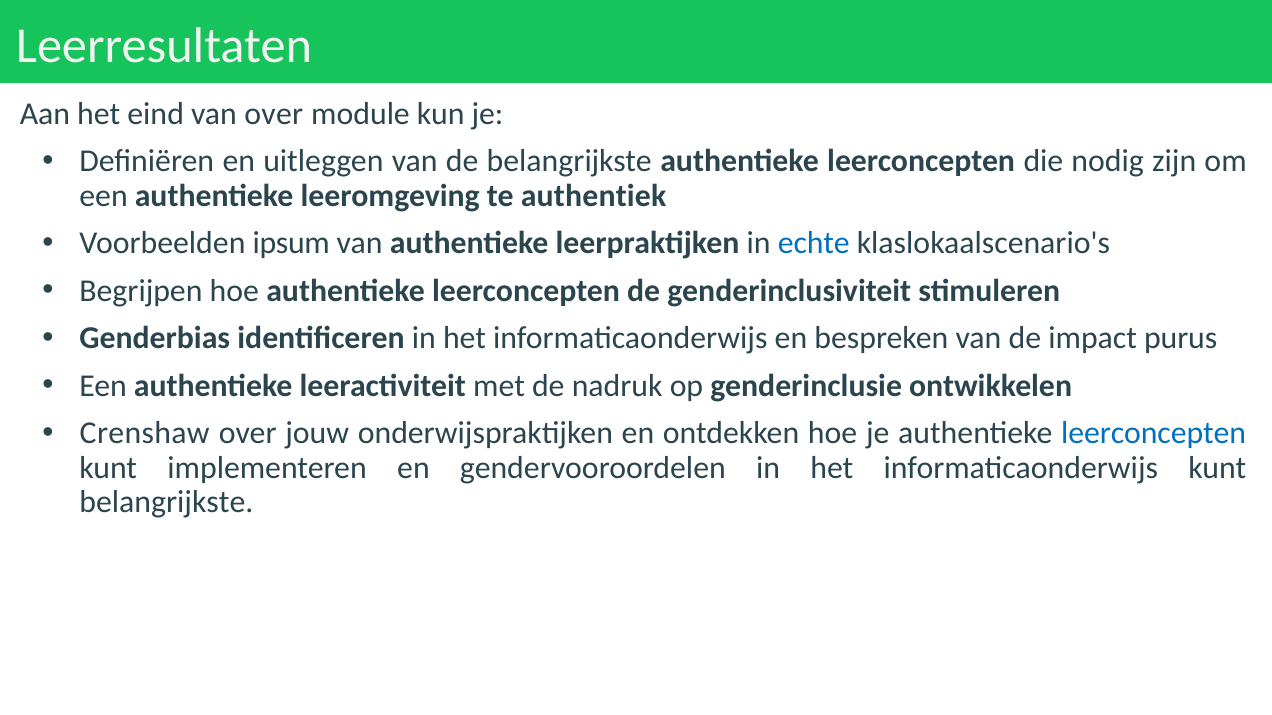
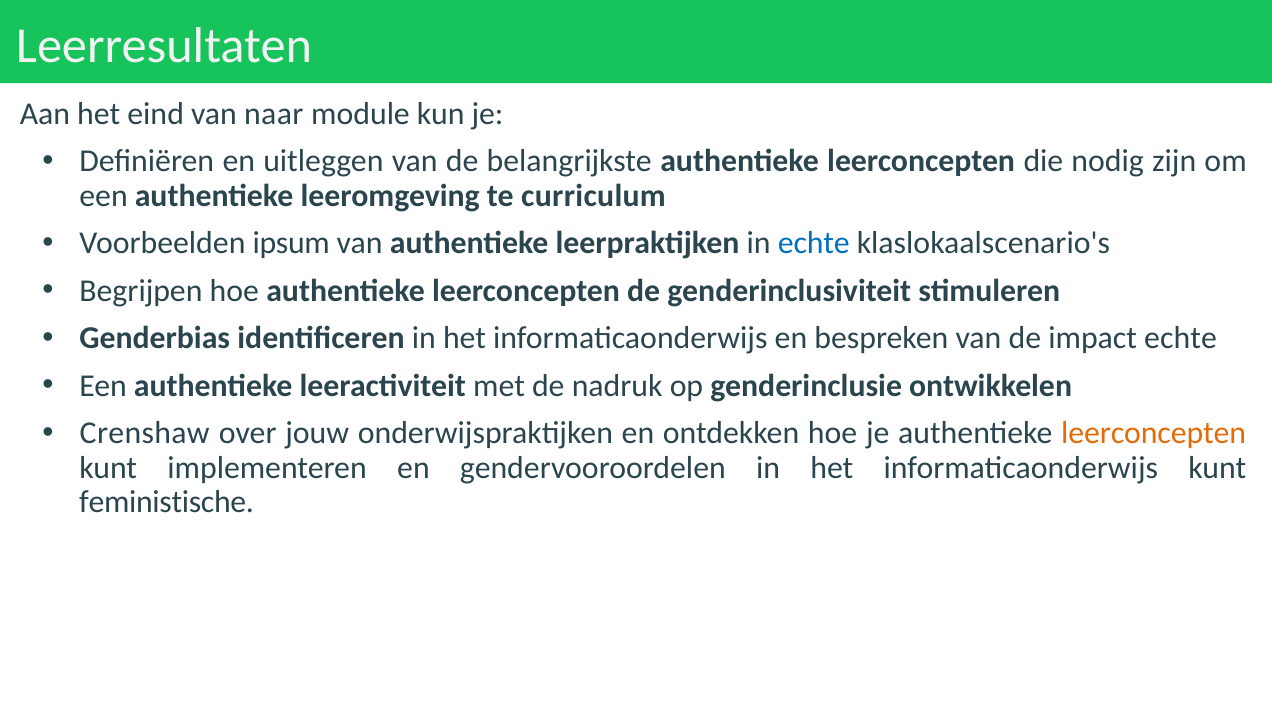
van over: over -> naar
authentiek: authentiek -> curriculum
impact purus: purus -> echte
leerconcepten at (1154, 434) colour: blue -> orange
belangrijkste at (166, 502): belangrijkste -> feministische
